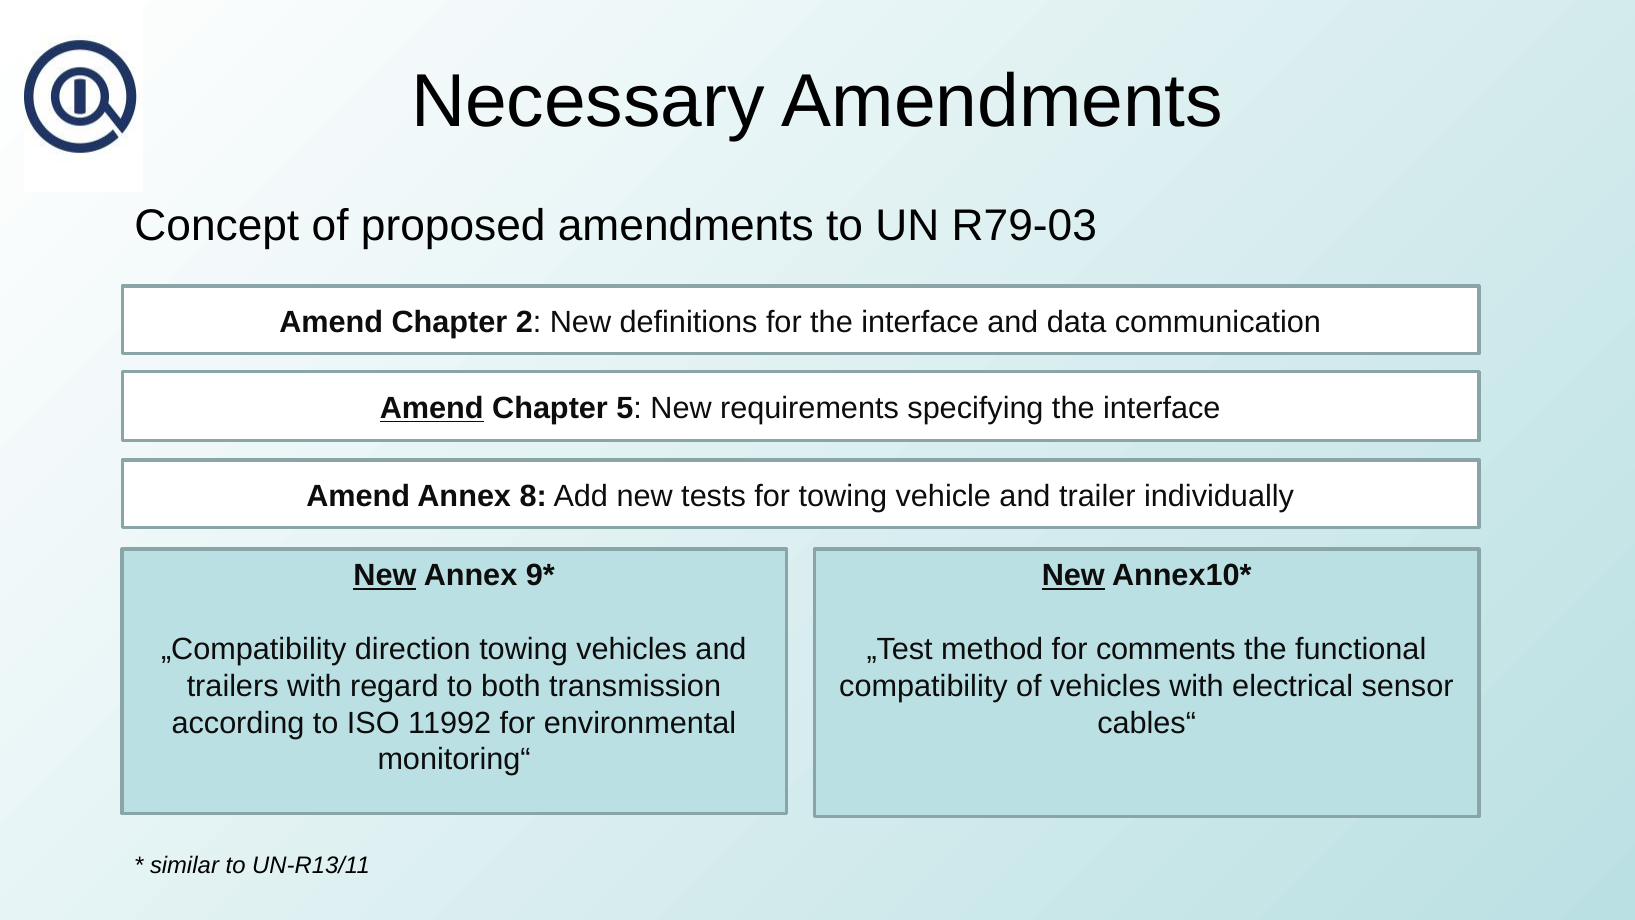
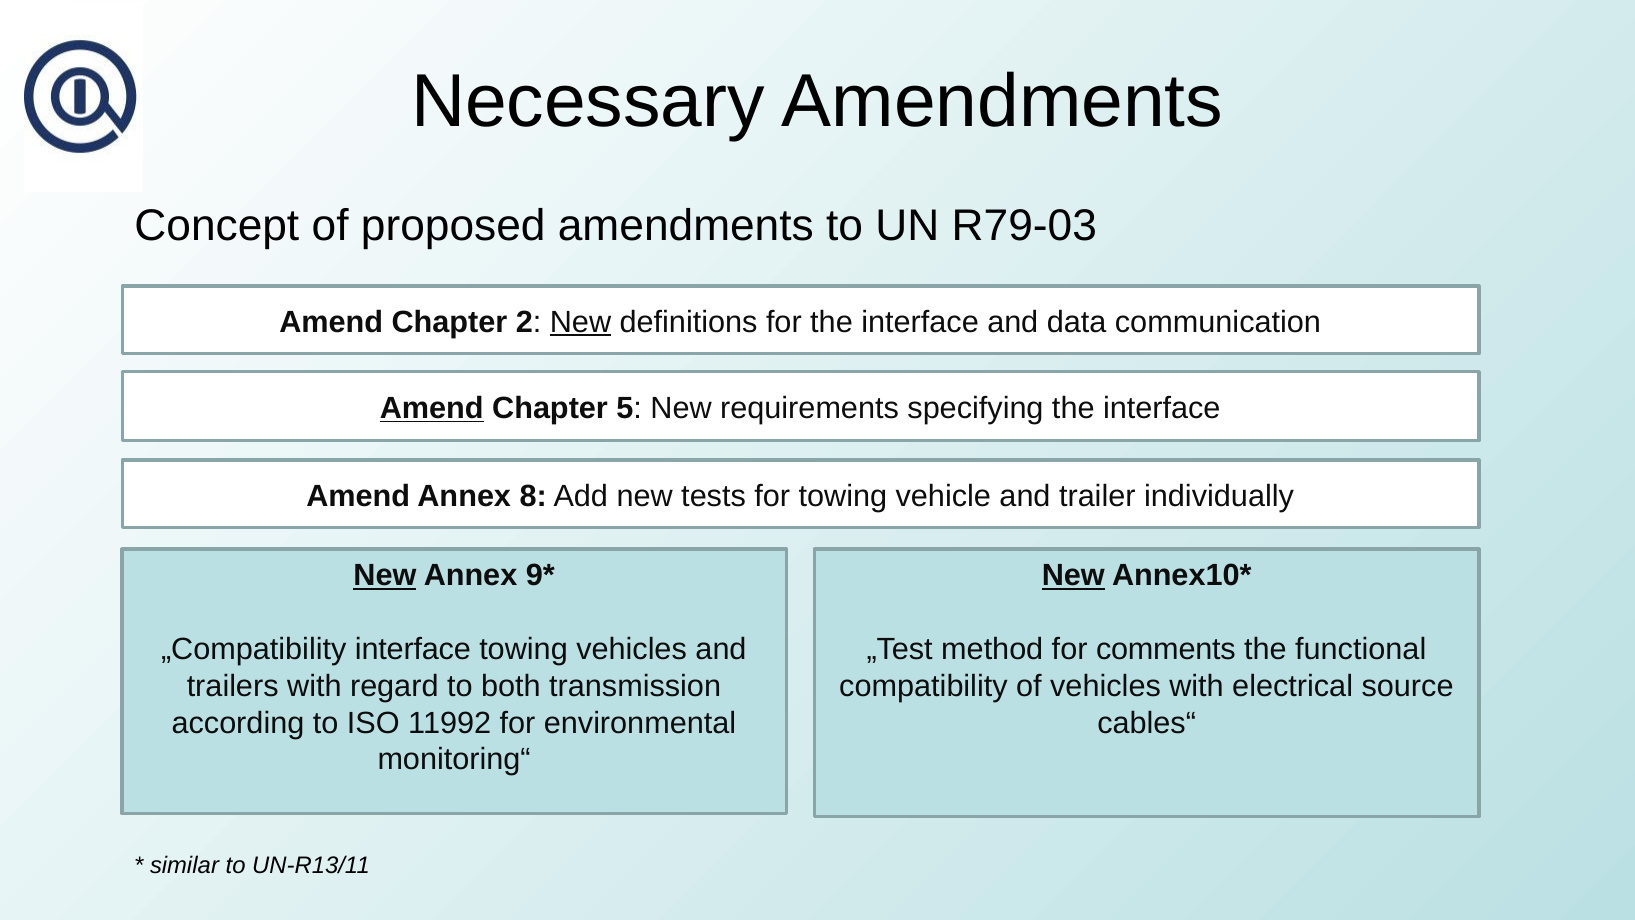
New at (581, 322) underline: none -> present
„Compatibility direction: direction -> interface
sensor: sensor -> source
